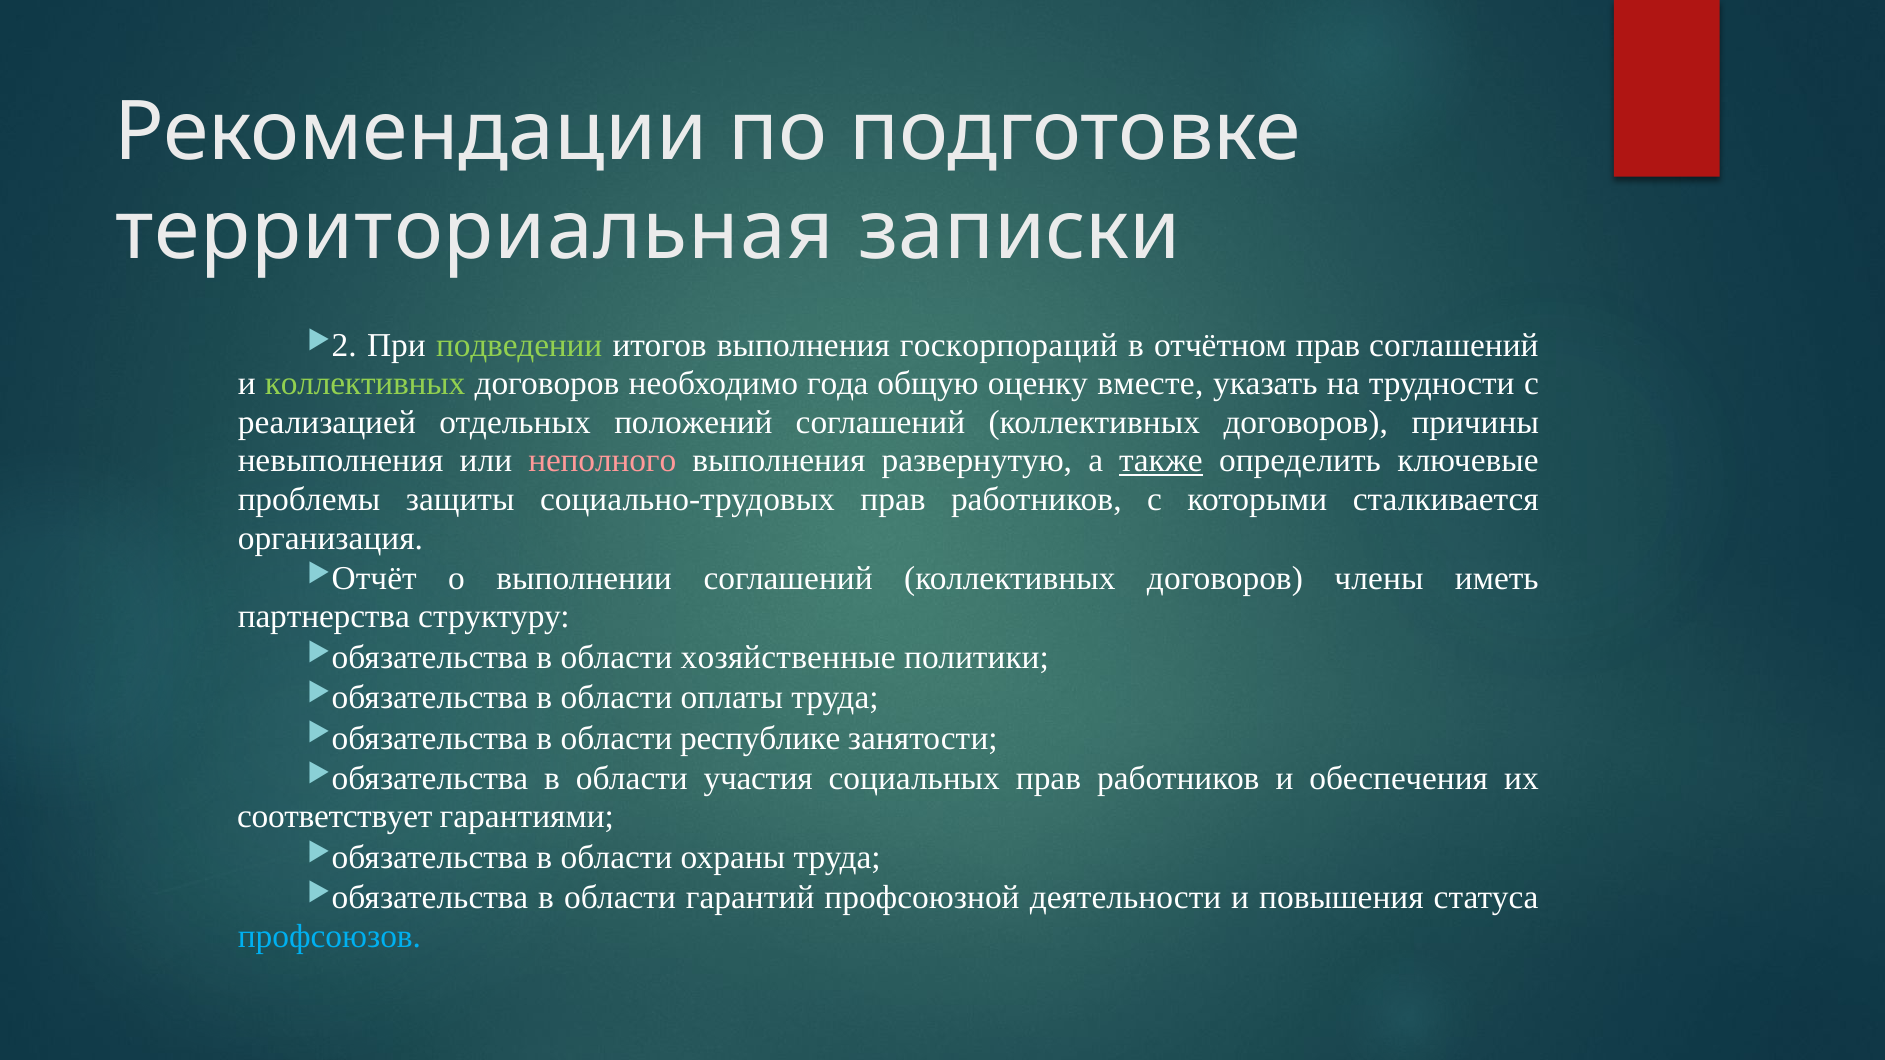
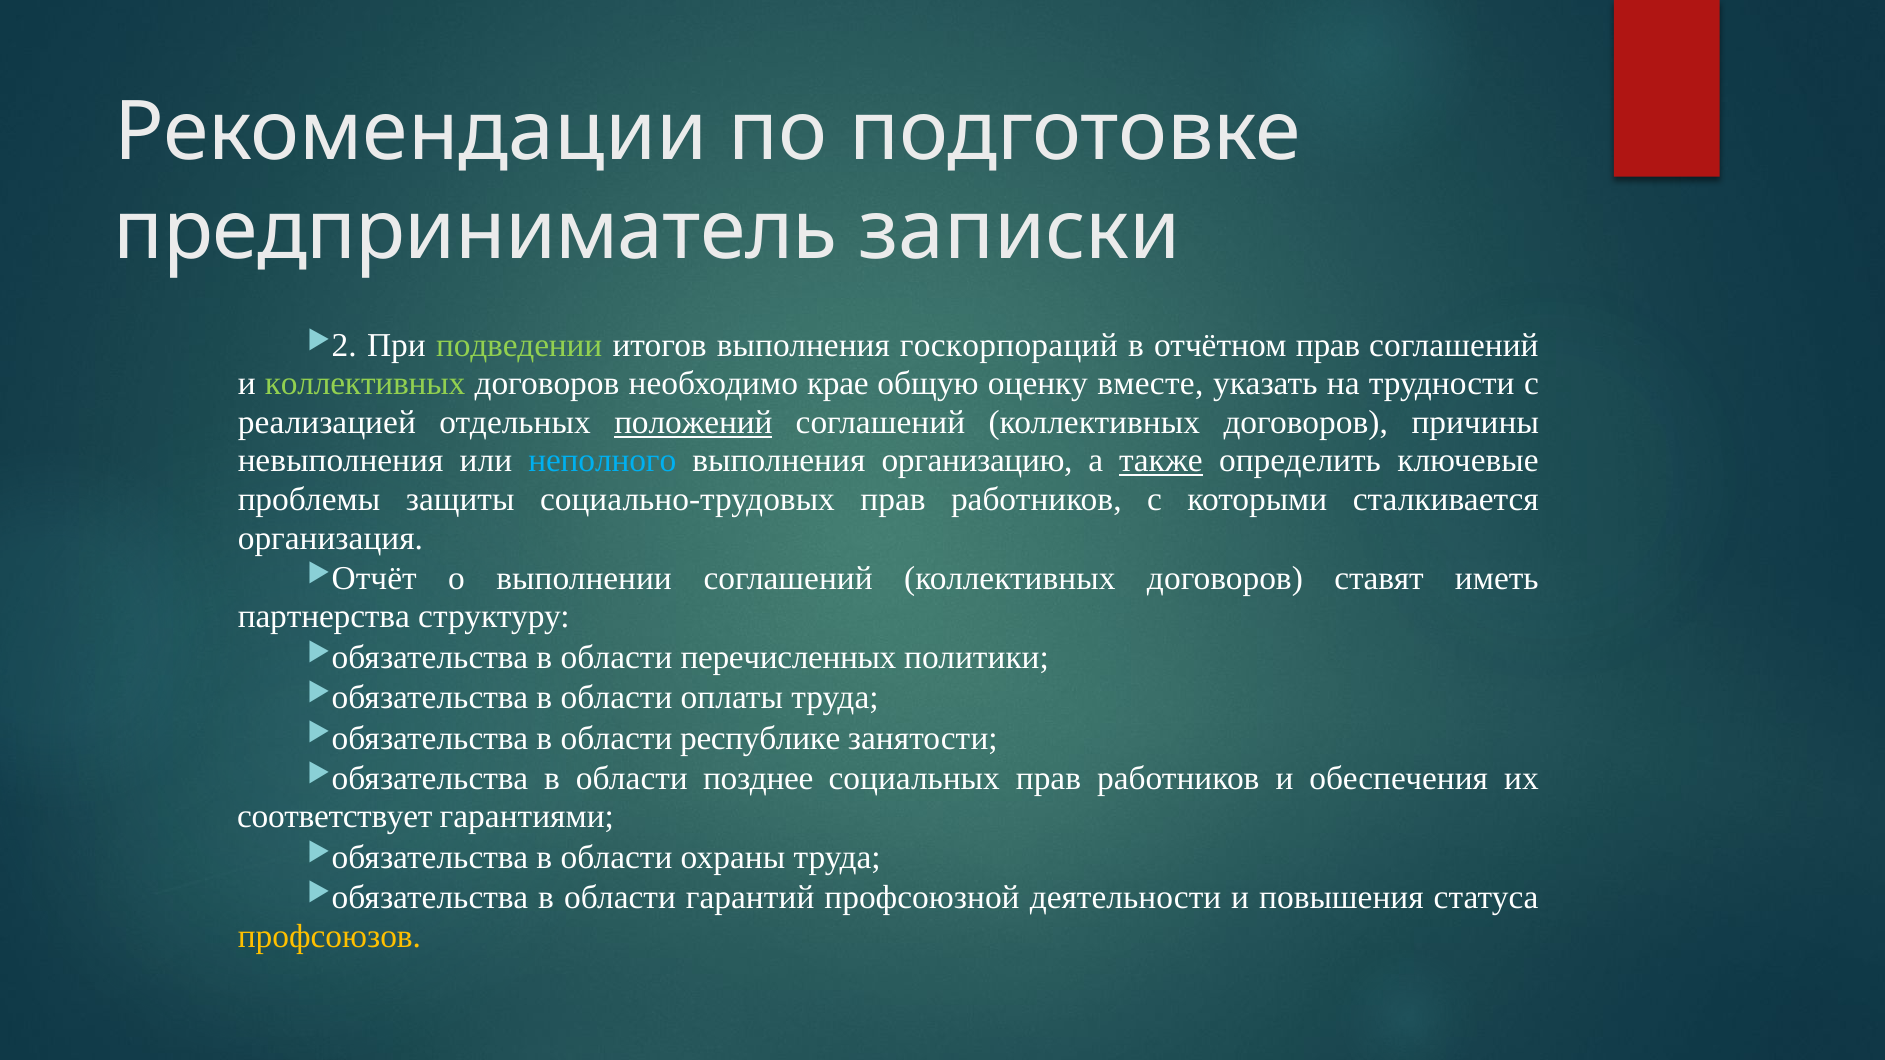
территориальная: территориальная -> предприниматель
года: года -> крае
положений underline: none -> present
неполного colour: pink -> light blue
развернутую: развернутую -> организацию
члены: члены -> ставят
хозяйственные: хозяйственные -> перечисленных
участия: участия -> позднее
профсоюзов colour: light blue -> yellow
